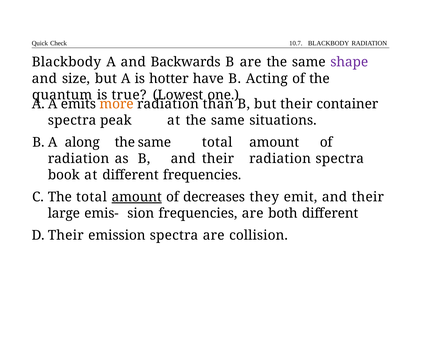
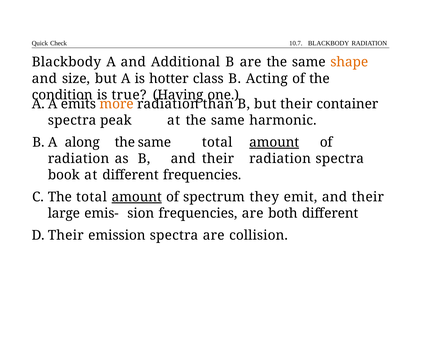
Backwards: Backwards -> Additional
shape colour: purple -> orange
have: have -> class
quantum: quantum -> condition
Lowest: Lowest -> Having
situations: situations -> harmonic
amount at (274, 142) underline: none -> present
decreases: decreases -> spectrum
